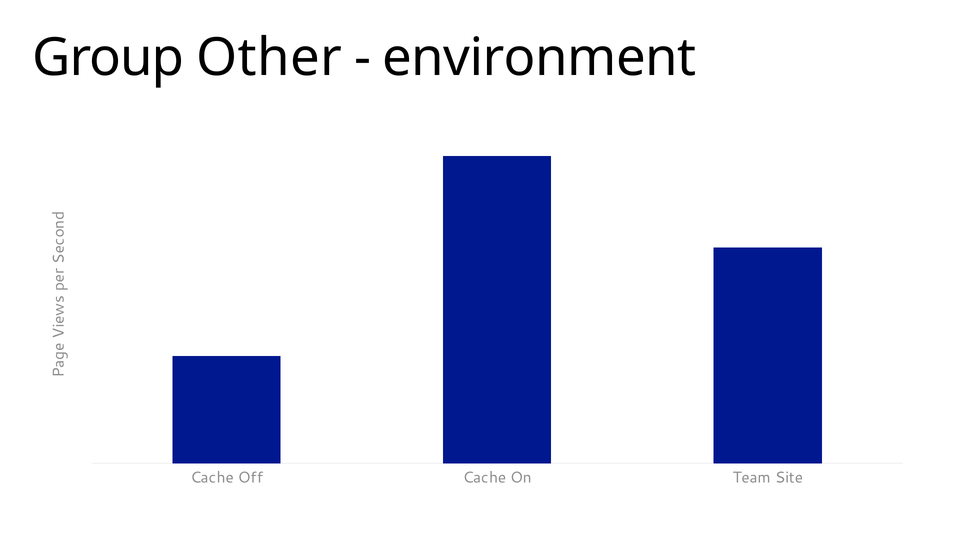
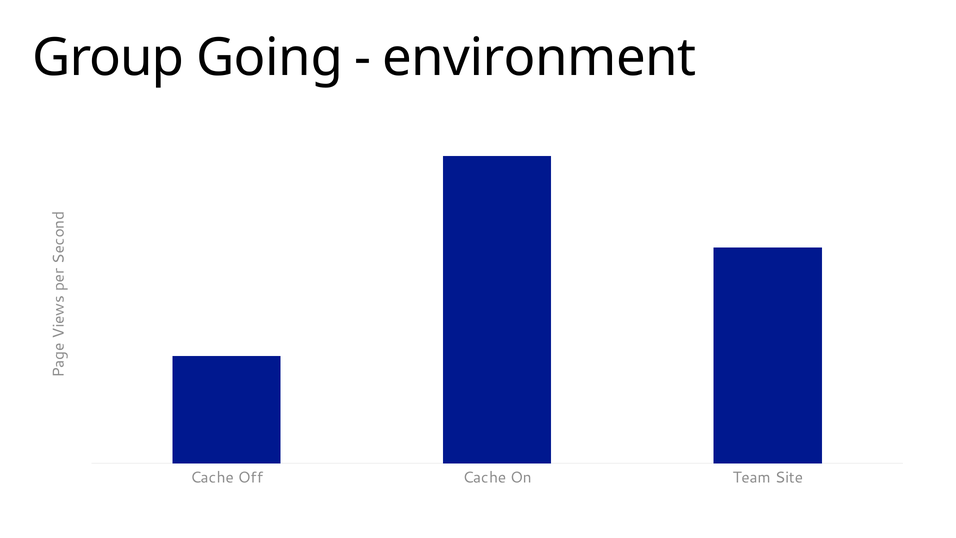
Other: Other -> Going
